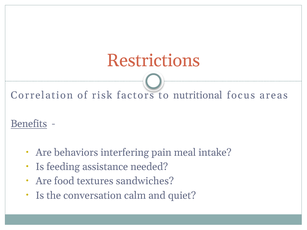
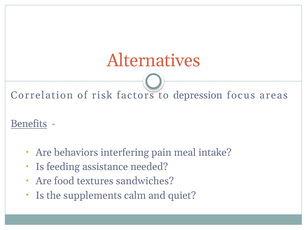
Restrictions: Restrictions -> Alternatives
nutritional: nutritional -> depression
conversation: conversation -> supplements
